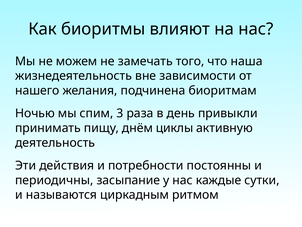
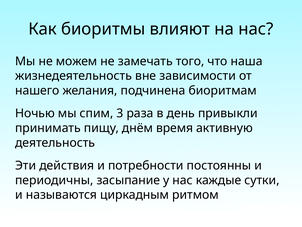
циклы: циклы -> время
